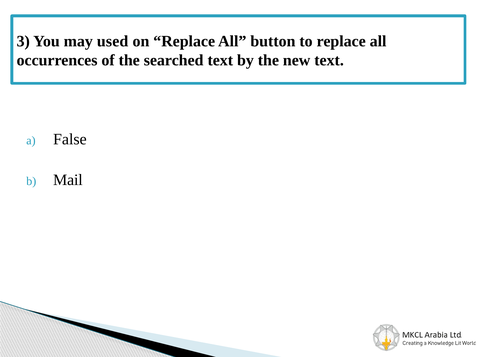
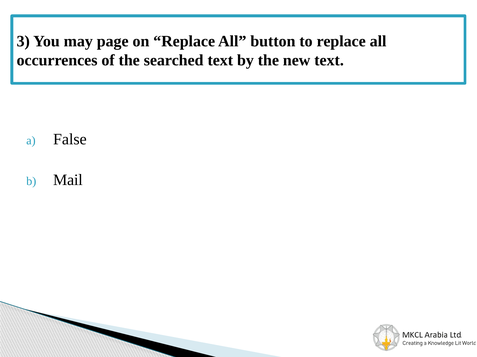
used: used -> page
